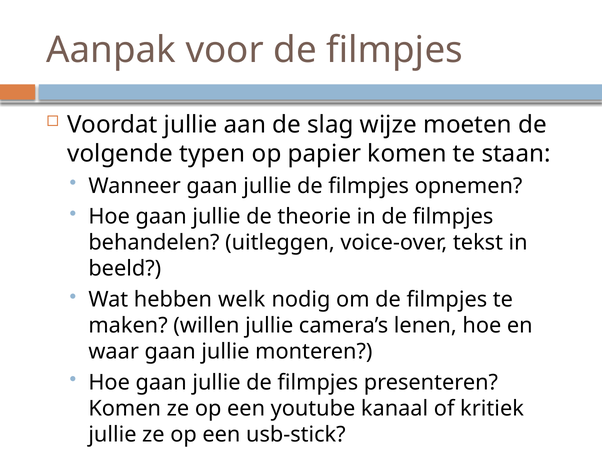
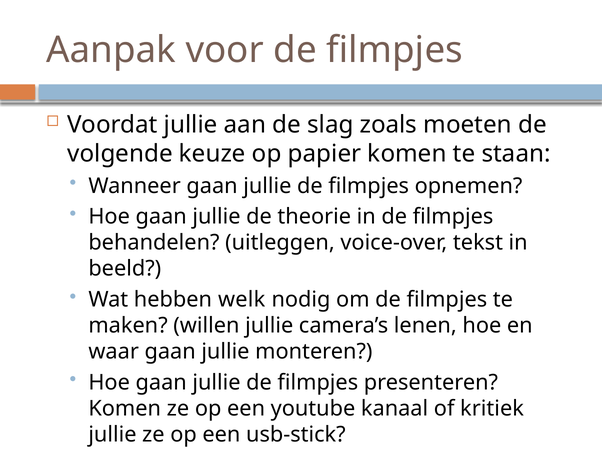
wijze: wijze -> zoals
typen: typen -> keuze
